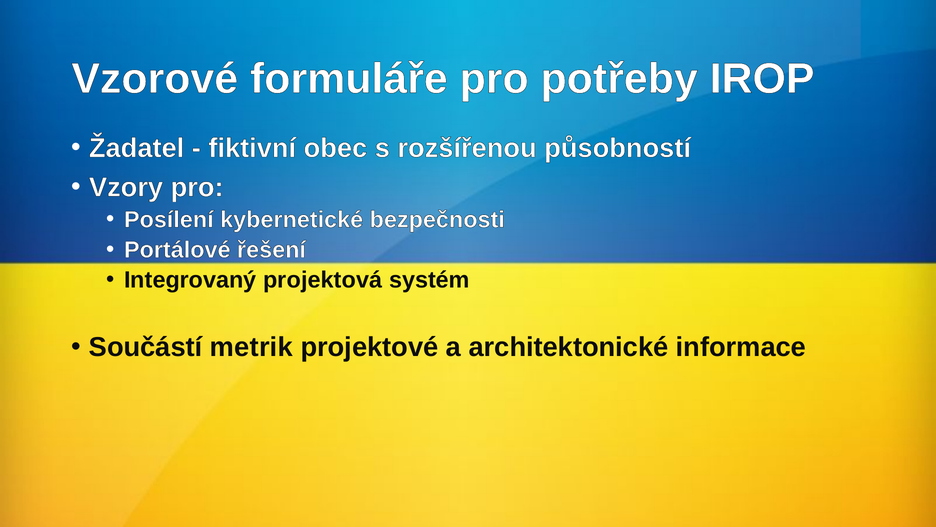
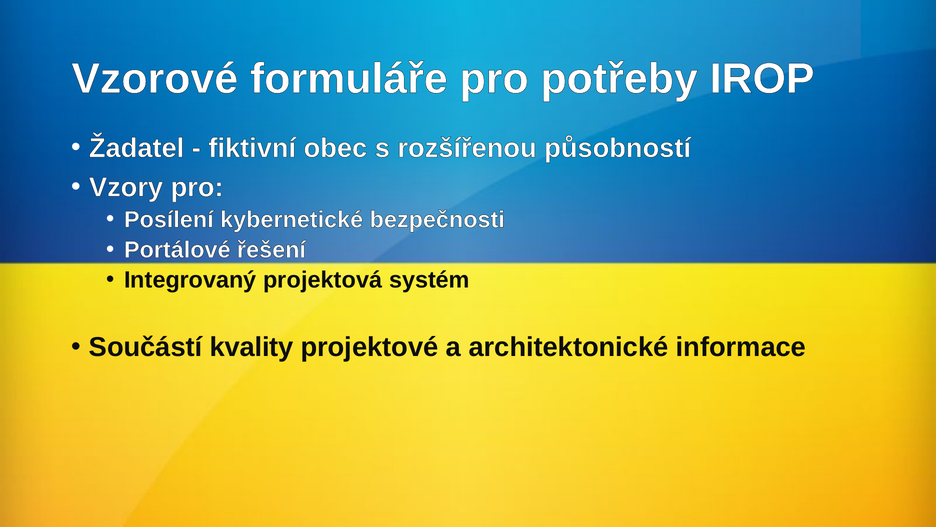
metrik: metrik -> kvality
